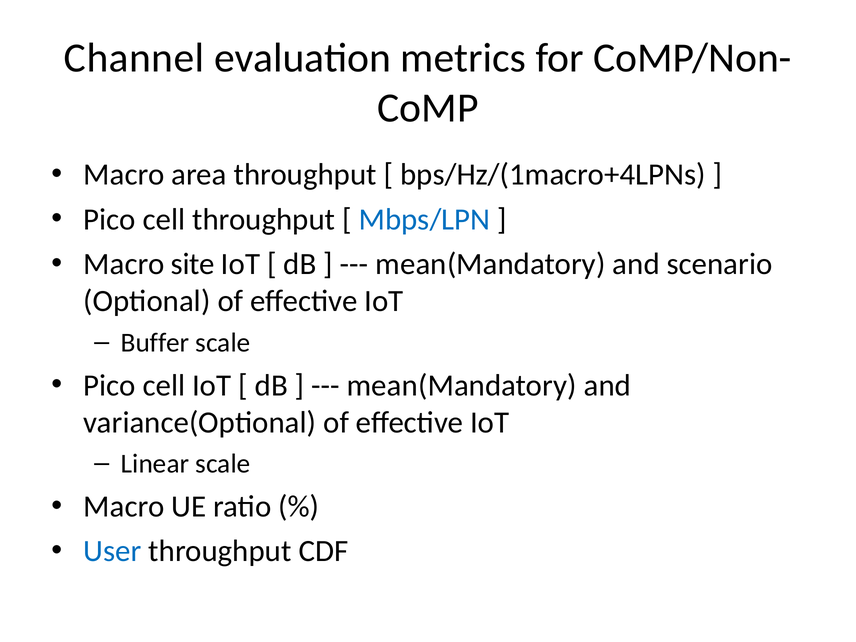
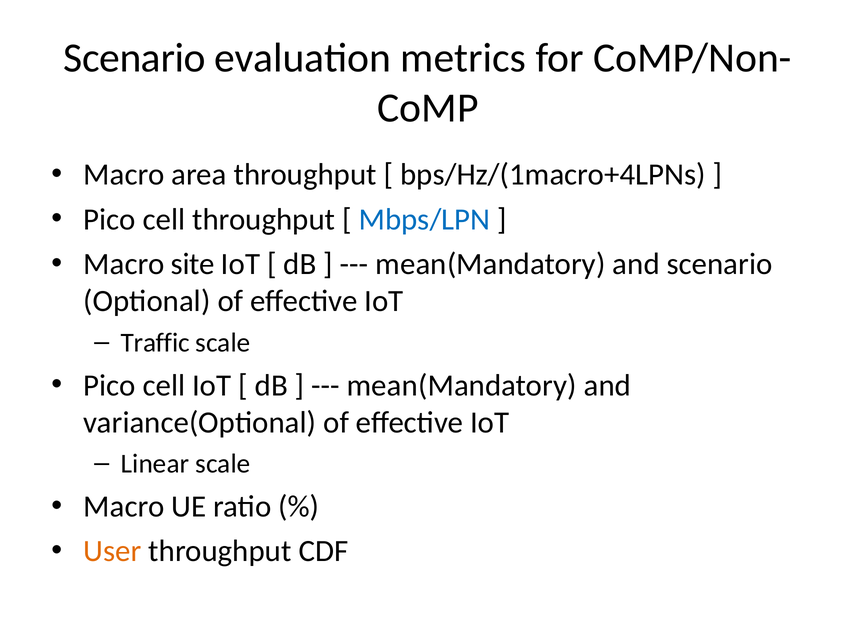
Channel at (134, 58): Channel -> Scenario
Buffer: Buffer -> Traffic
User colour: blue -> orange
